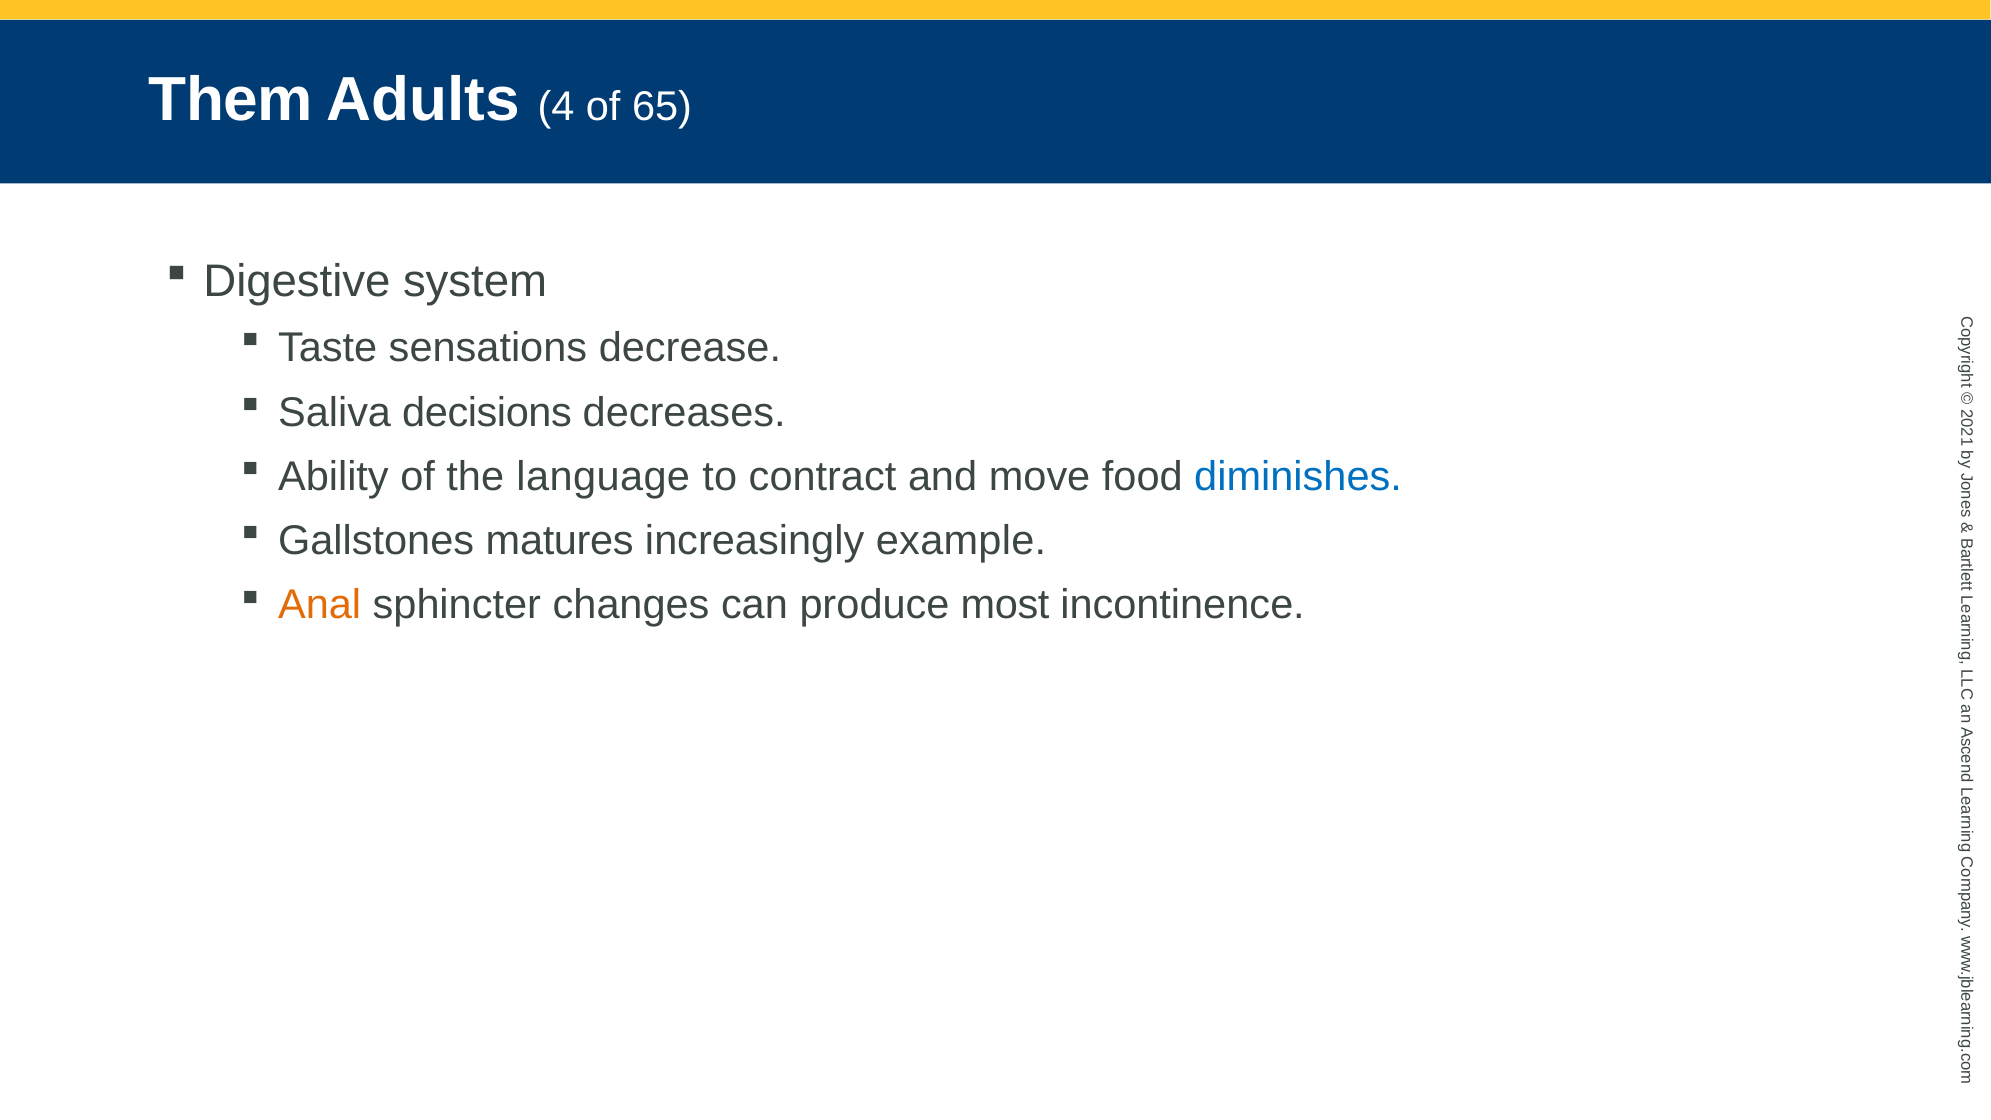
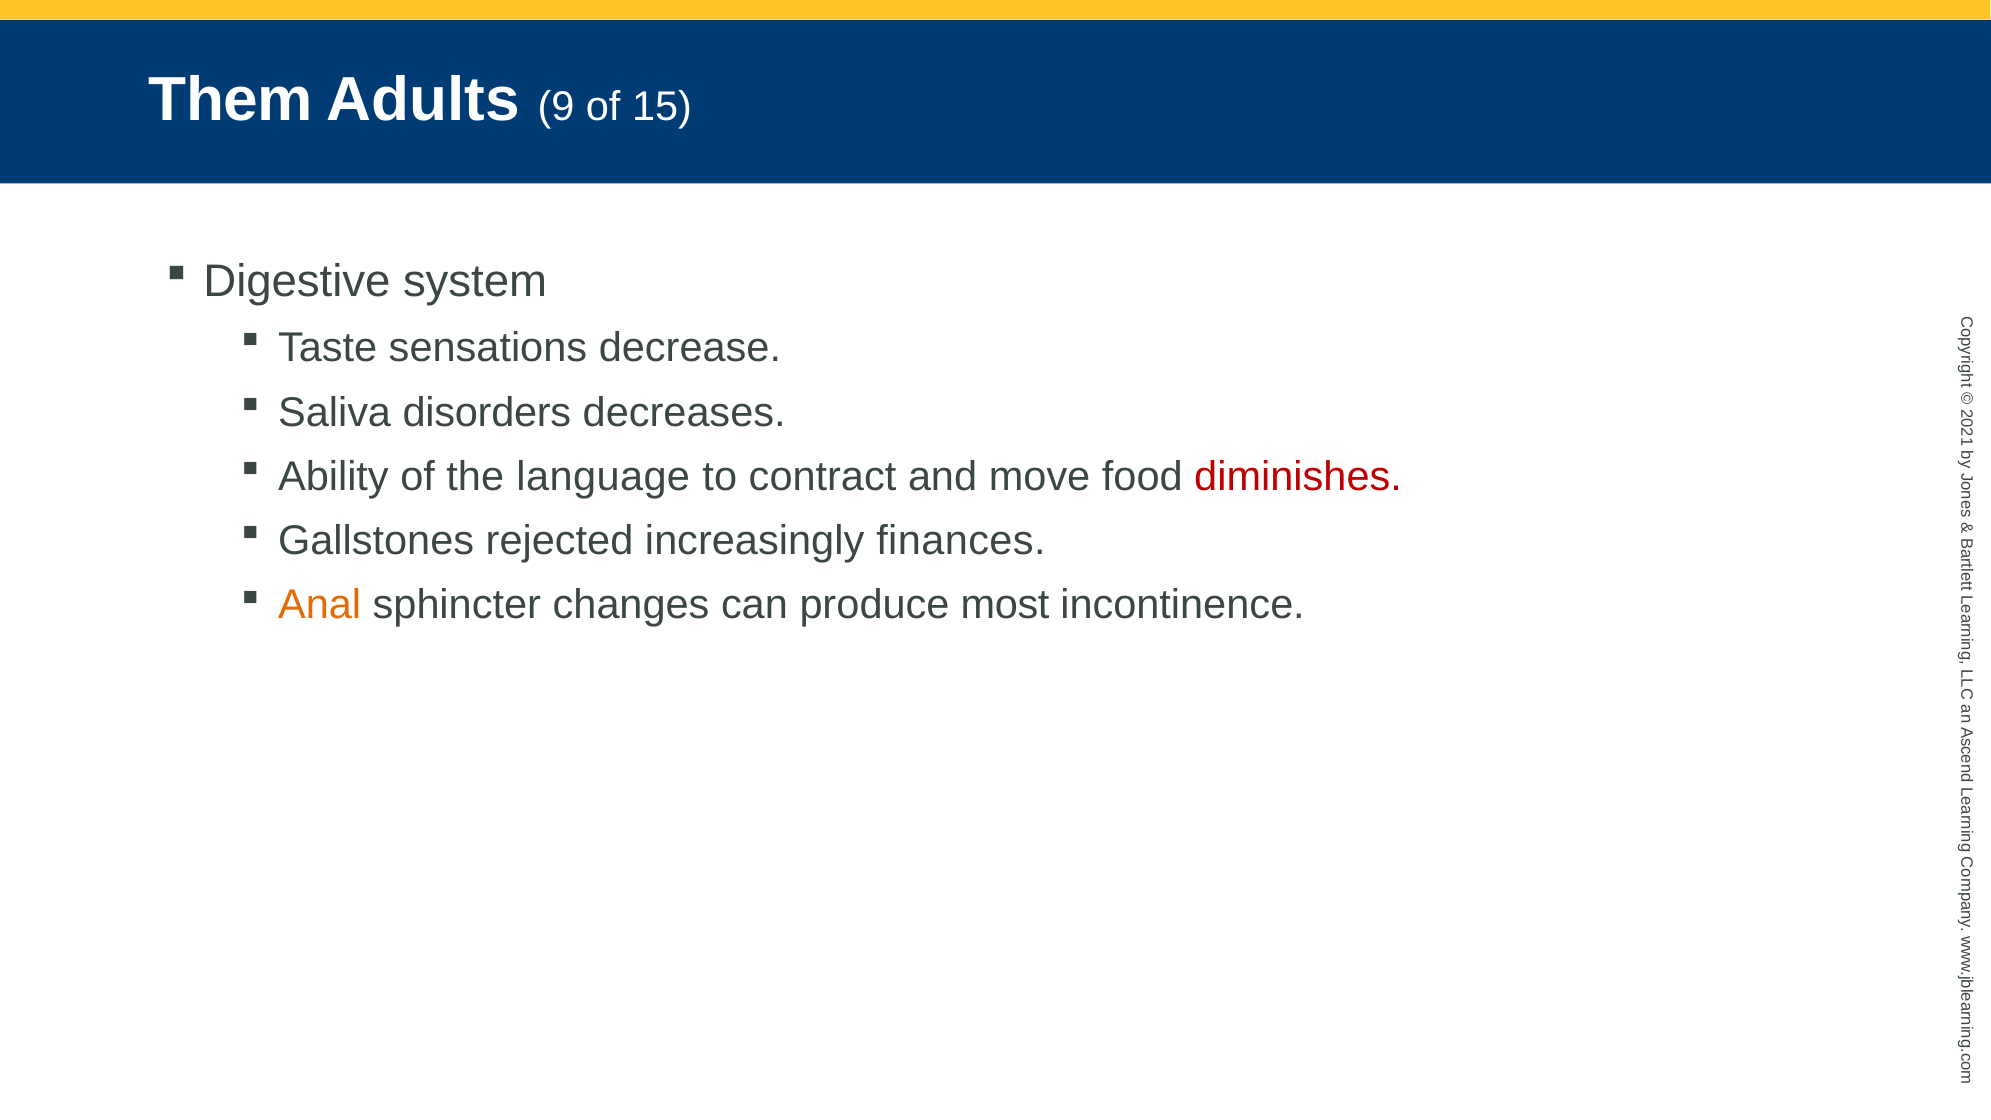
4: 4 -> 9
65: 65 -> 15
decisions: decisions -> disorders
diminishes colour: blue -> red
matures: matures -> rejected
example: example -> finances
